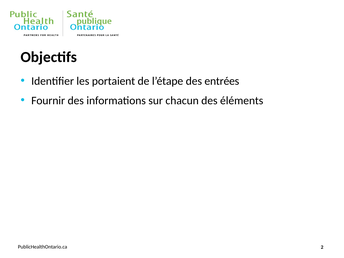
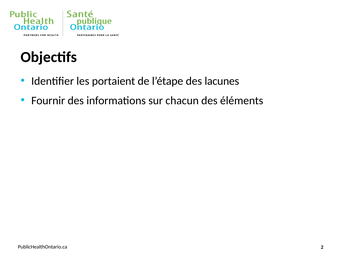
entrées: entrées -> lacunes
